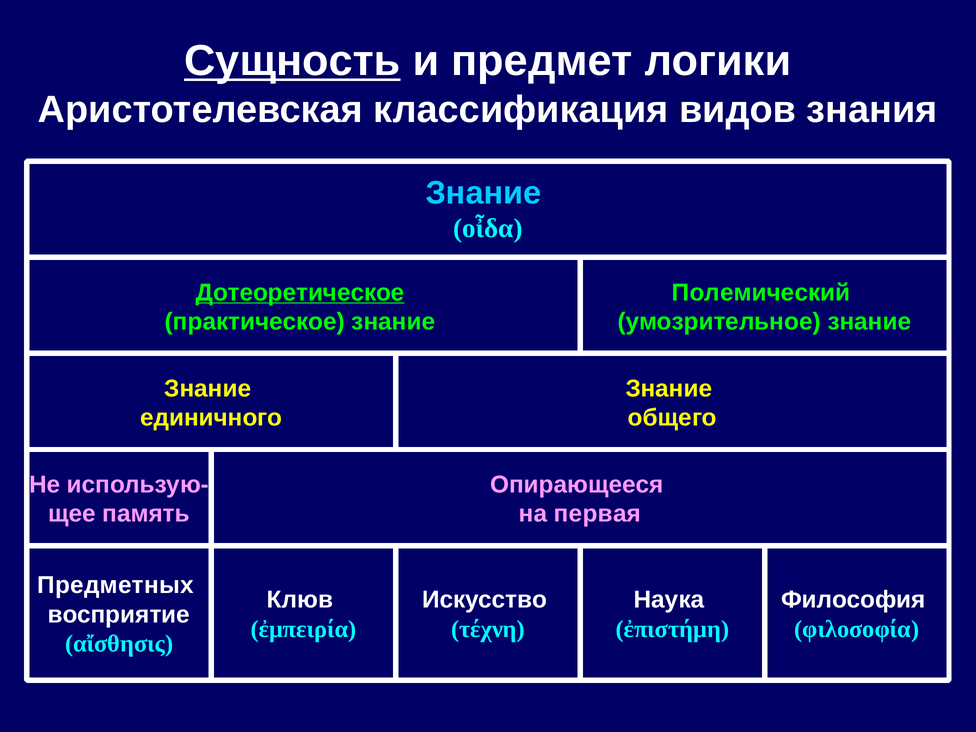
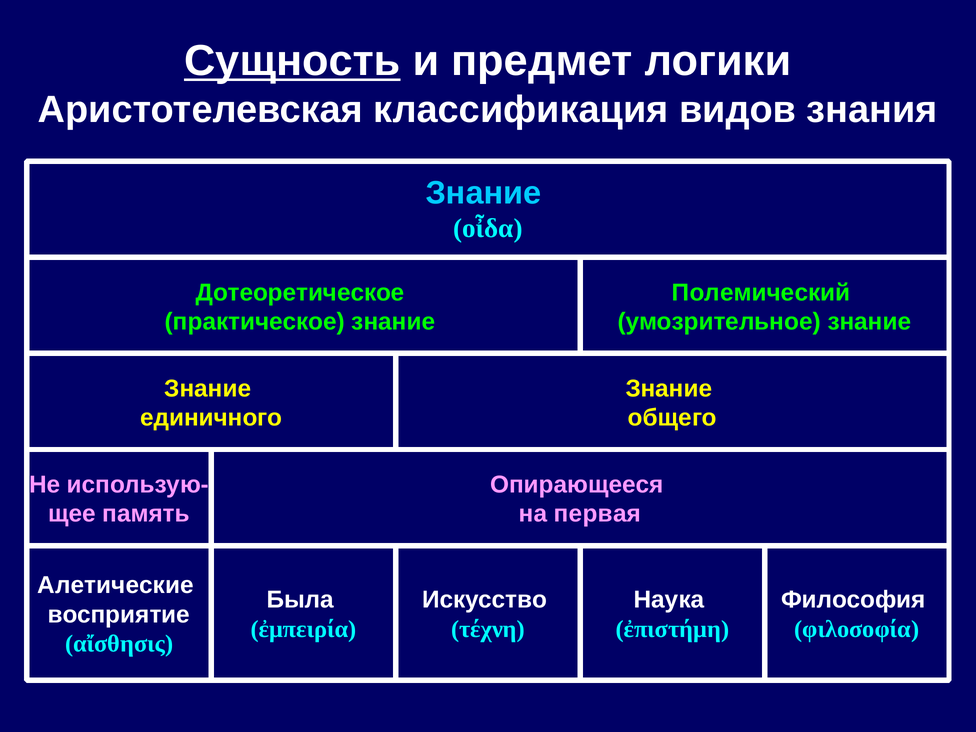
Дотеоретическое underline: present -> none
Предметных: Предметных -> Алетические
Клюв: Клюв -> Была
